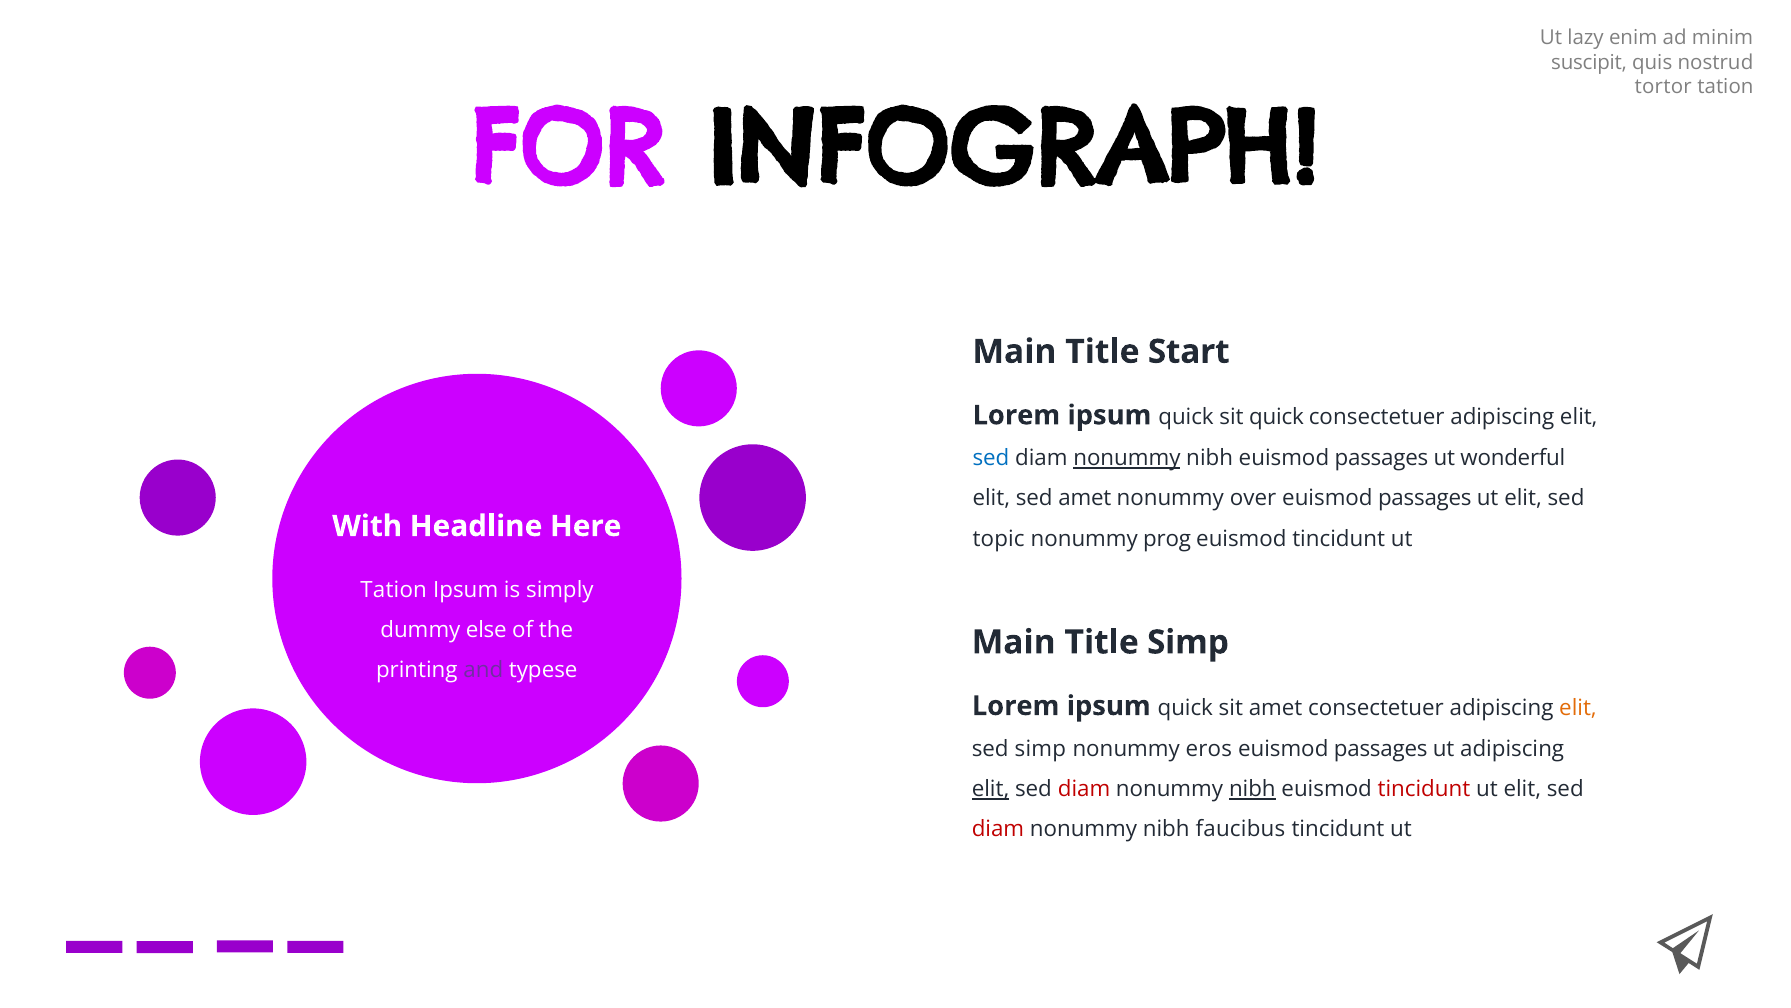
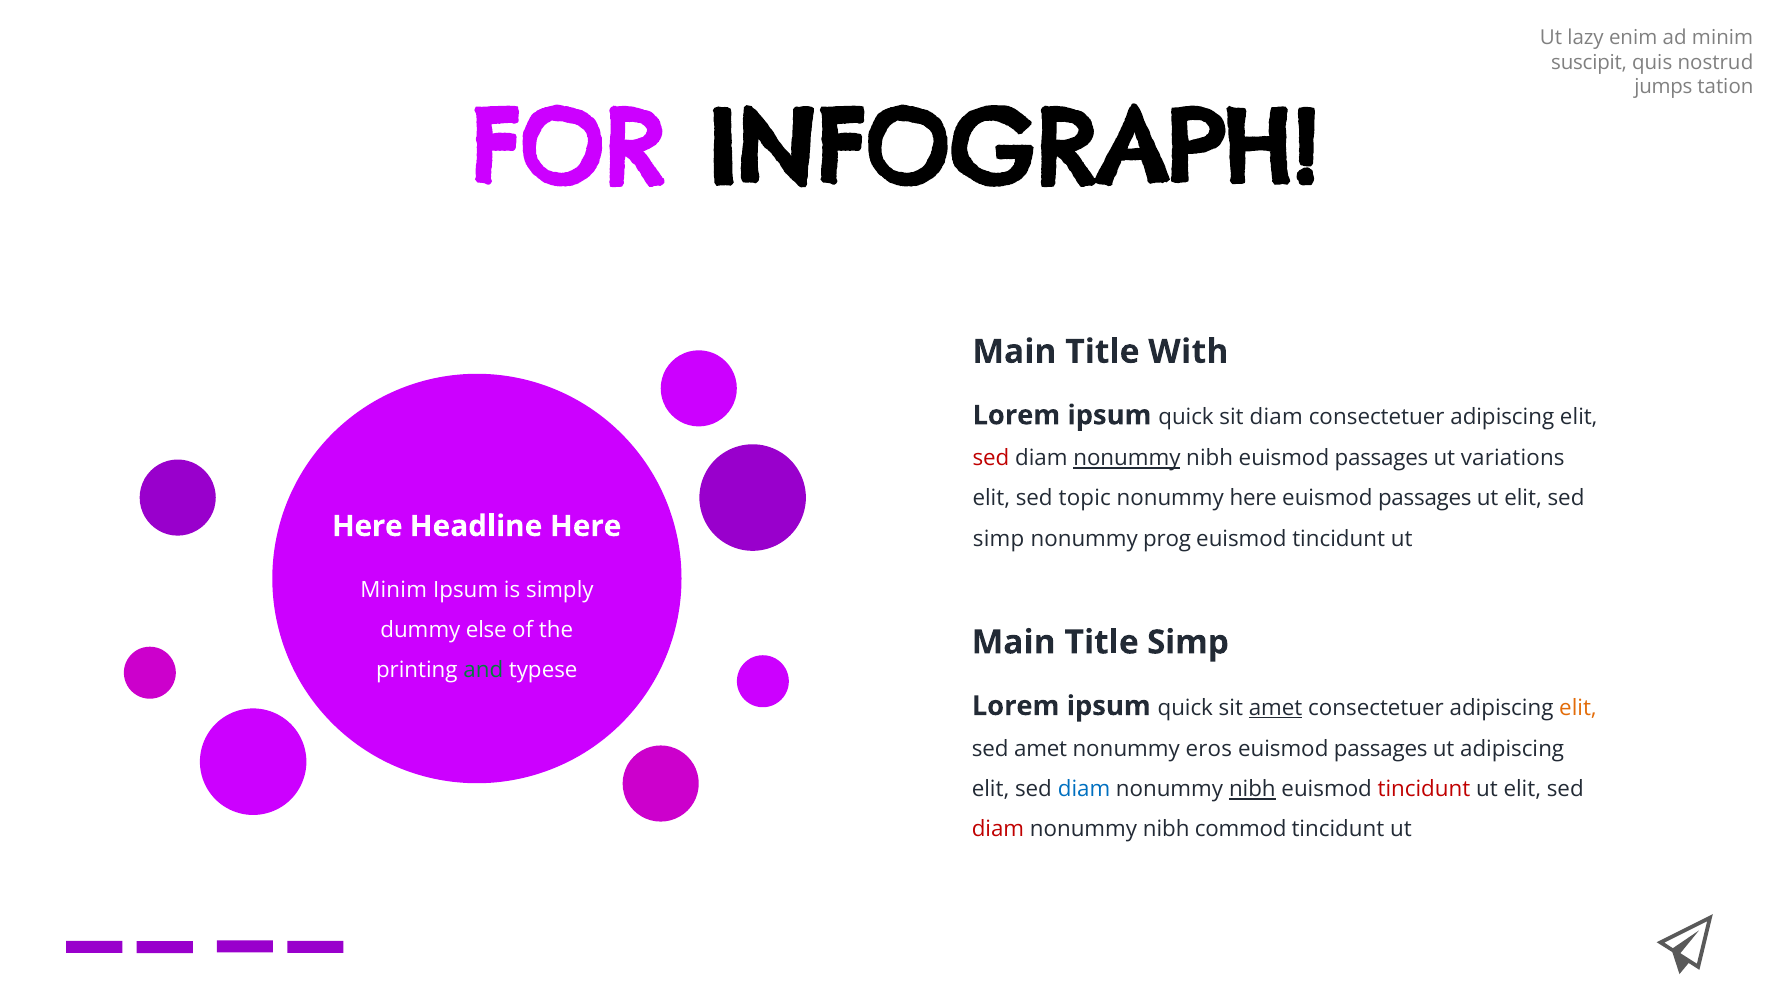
tortor: tortor -> jumps
Start: Start -> With
sit quick: quick -> diam
sed at (991, 458) colour: blue -> red
wonderful: wonderful -> variations
sed amet: amet -> topic
nonummy over: over -> here
With at (367, 526): With -> Here
topic at (999, 539): topic -> simp
Tation at (394, 589): Tation -> Minim
and colour: purple -> green
amet at (1276, 707) underline: none -> present
sed simp: simp -> amet
elit at (991, 789) underline: present -> none
diam at (1084, 789) colour: red -> blue
faucibus: faucibus -> commod
